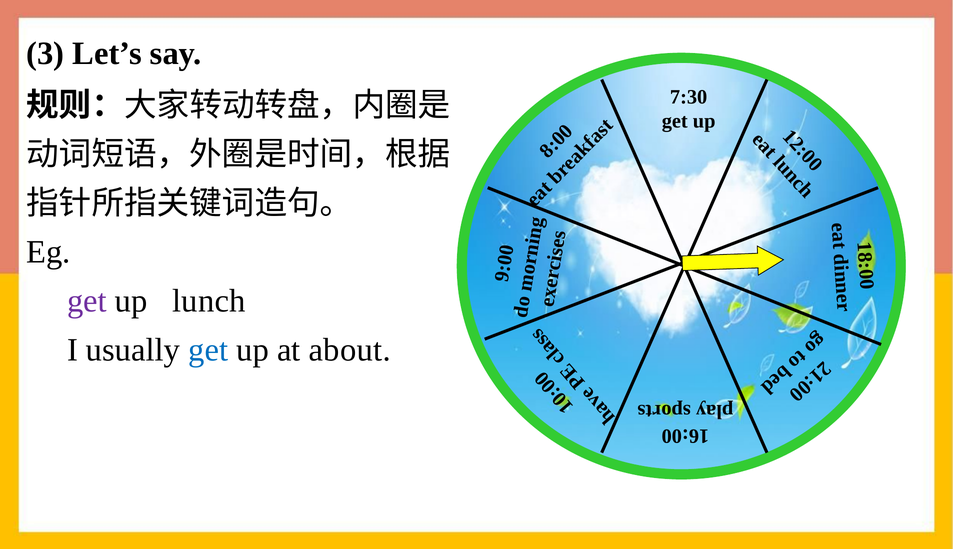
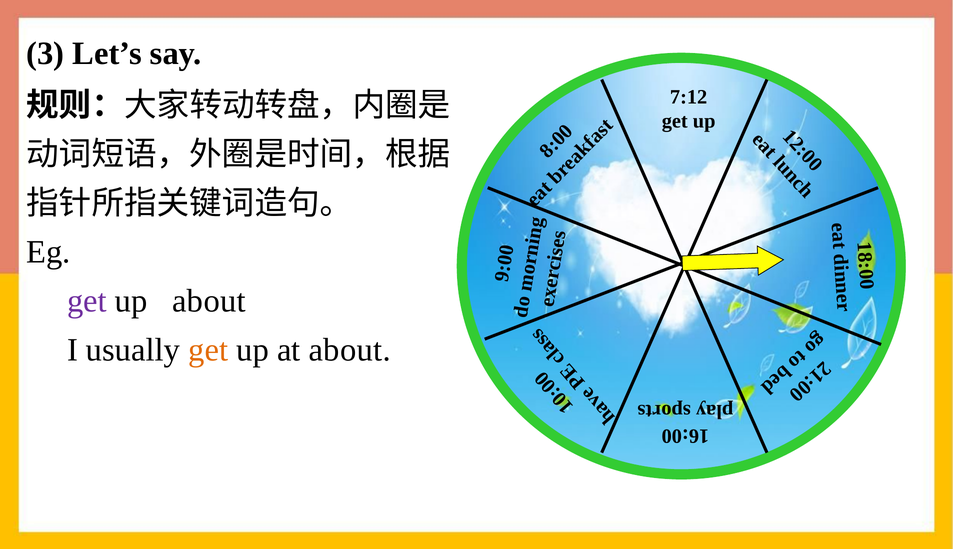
7:30: 7:30 -> 7:12
up lunch: lunch -> about
get at (208, 350) colour: blue -> orange
